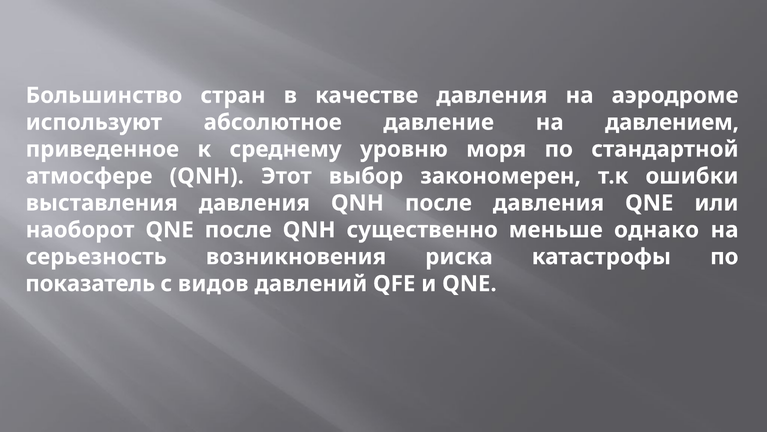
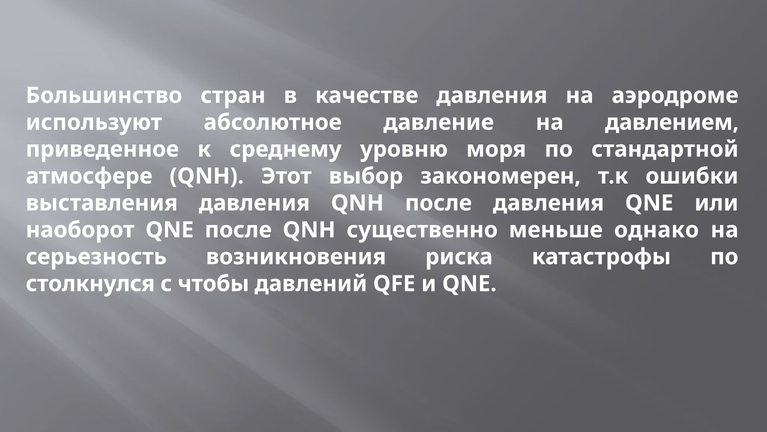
показатель: показатель -> столкнулся
видов: видов -> чтобы
